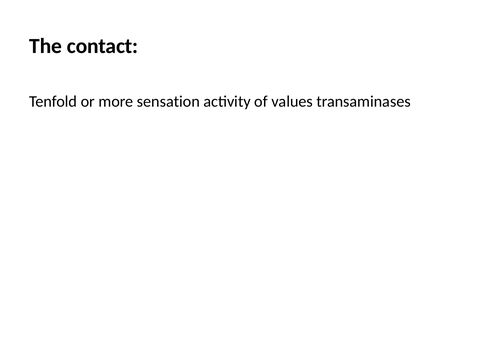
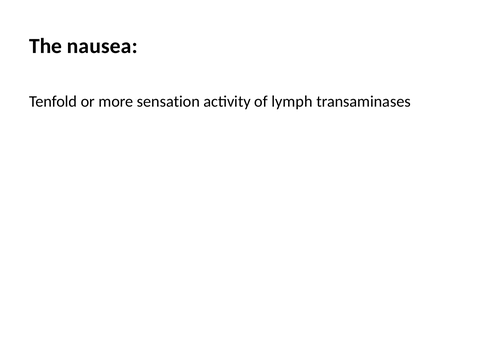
contact: contact -> nausea
values: values -> lymph
